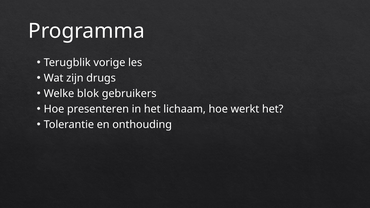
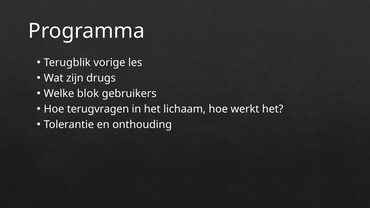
presenteren: presenteren -> terugvragen
